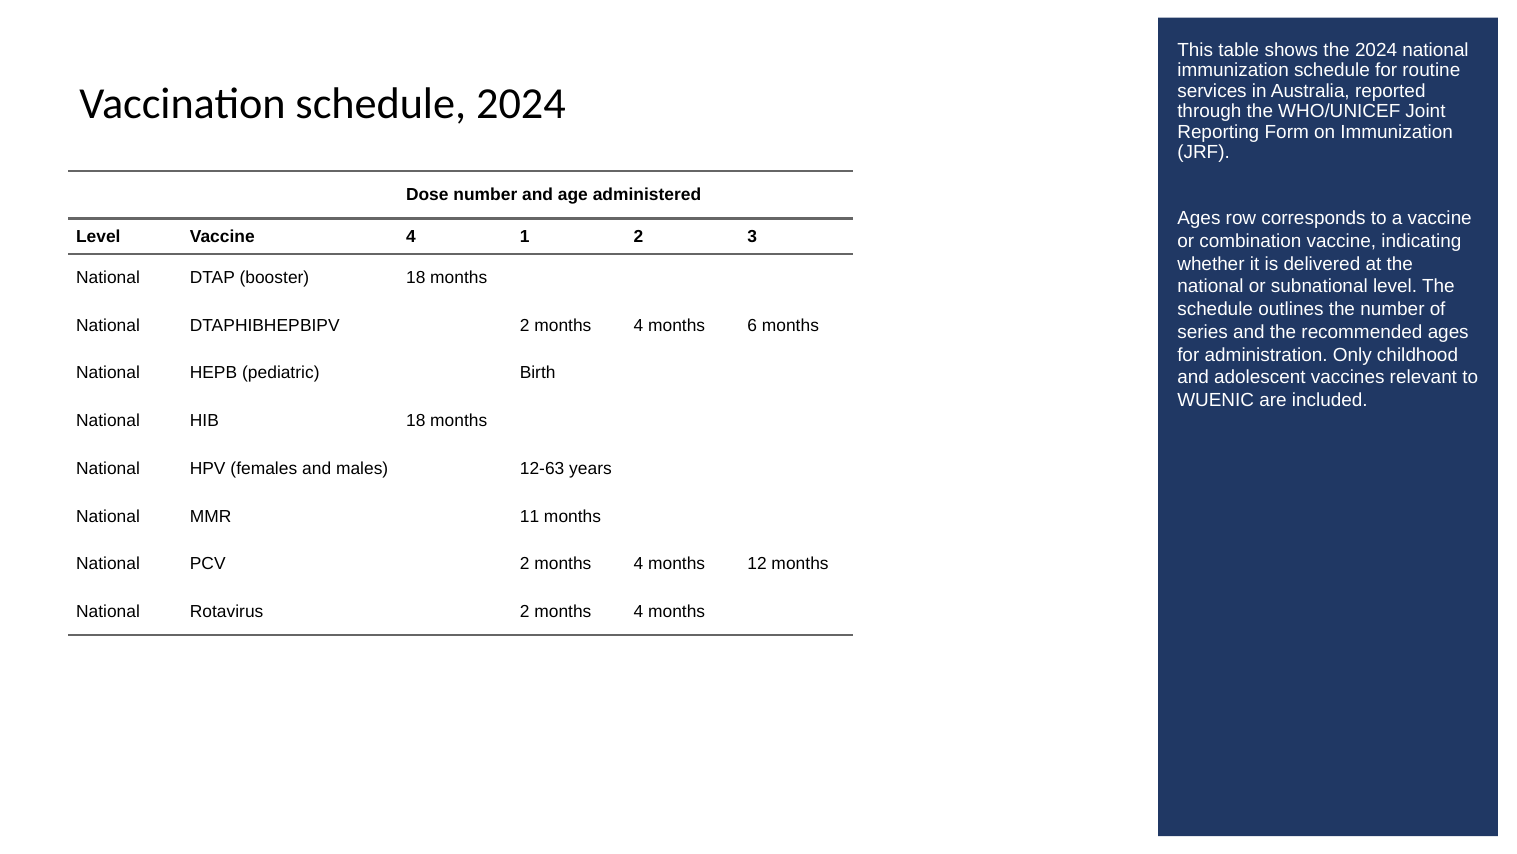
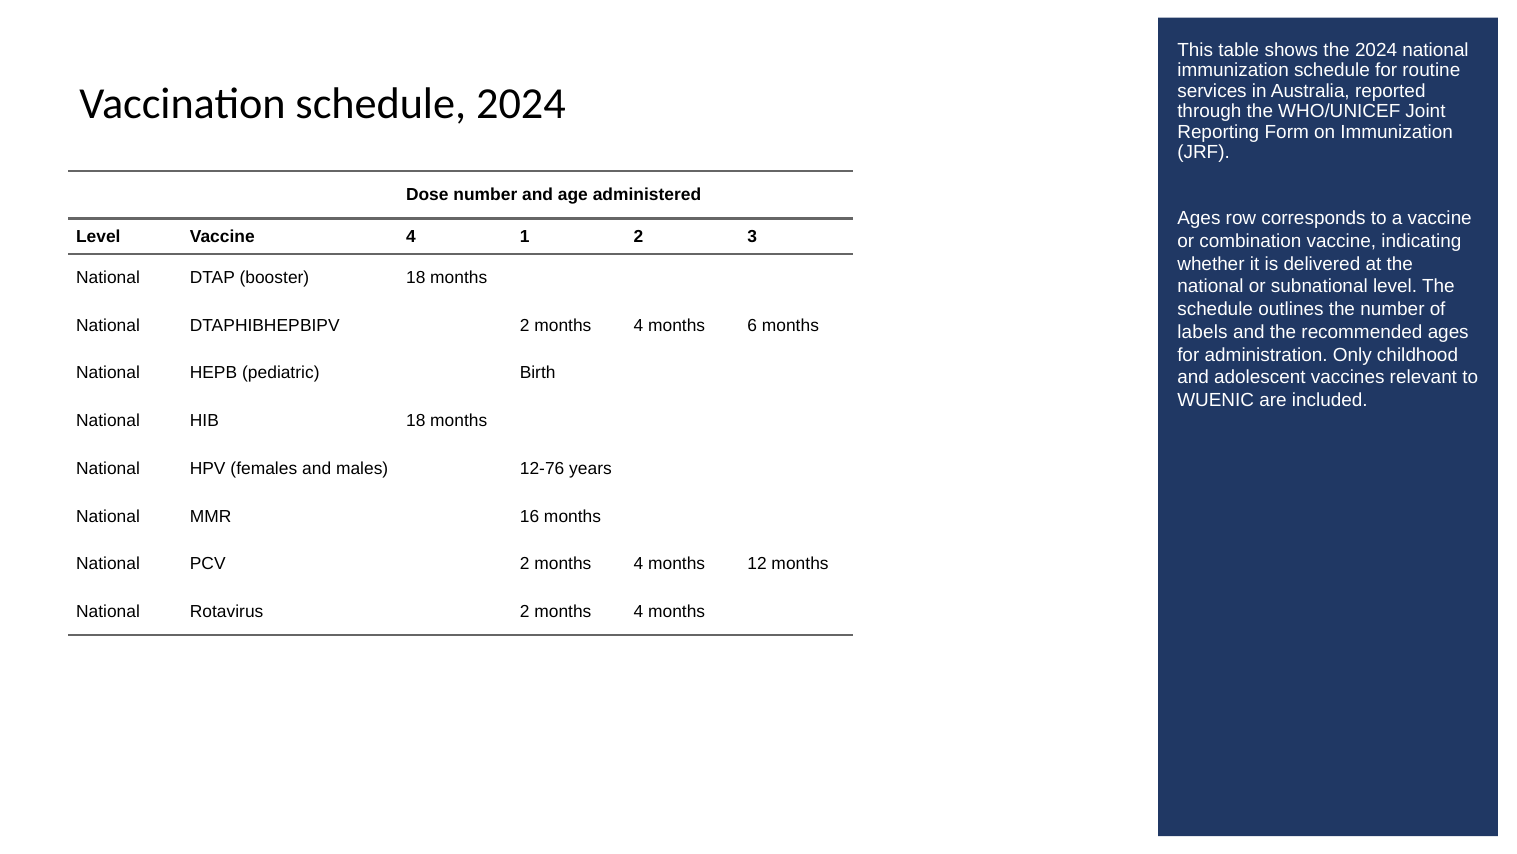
series: series -> labels
12-63: 12-63 -> 12-76
11: 11 -> 16
